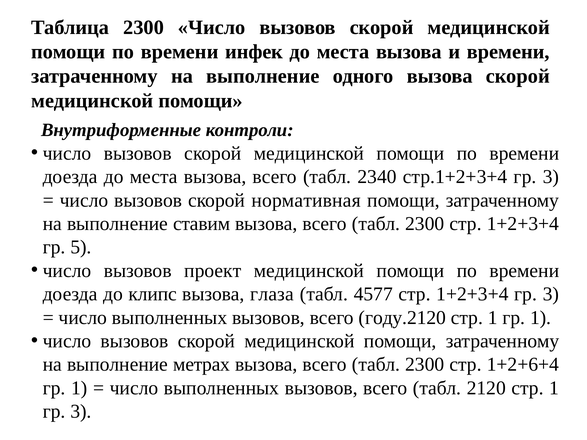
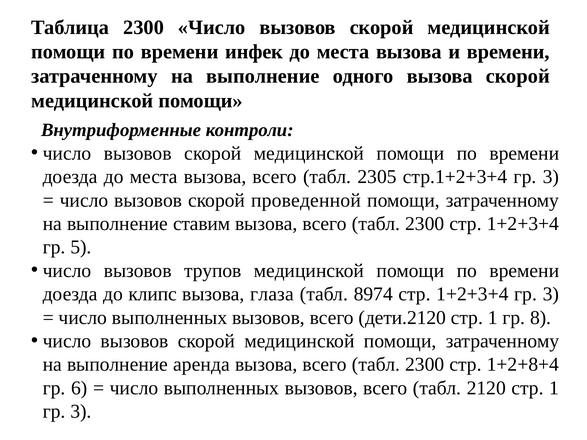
2340: 2340 -> 2305
нормативная: нормативная -> проведенной
проект: проект -> трупов
4577: 4577 -> 8974
году.2120: году.2120 -> дети.2120
1 гр 1: 1 -> 8
метрах: метрах -> аренда
1+2+6+4: 1+2+6+4 -> 1+2+8+4
1 at (79, 388): 1 -> 6
